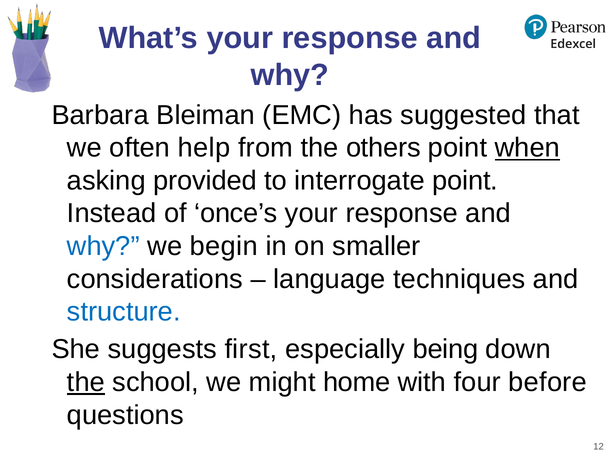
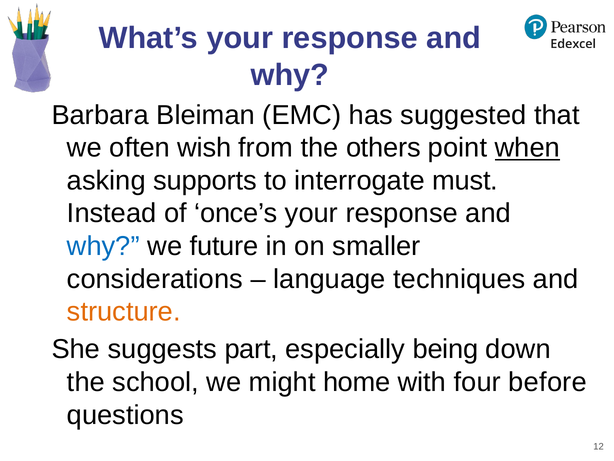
help: help -> wish
provided: provided -> supports
interrogate point: point -> must
begin: begin -> future
structure colour: blue -> orange
first: first -> part
the at (86, 382) underline: present -> none
